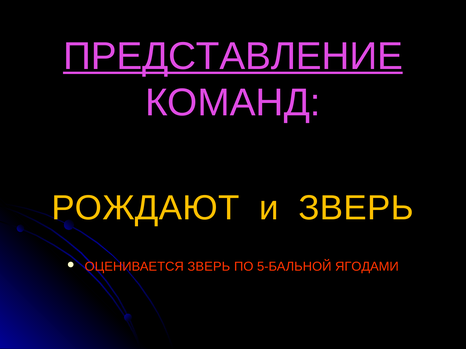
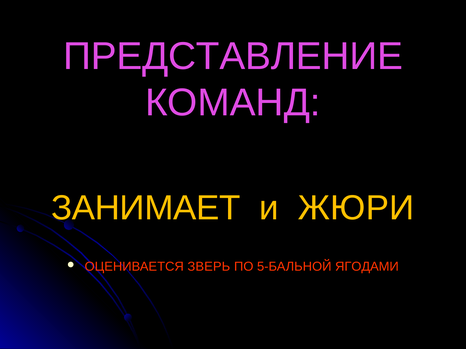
ПРЕДСТАВЛЕНИЕ underline: present -> none
РОЖДАЮТ: РОЖДАЮТ -> ЗАНИМАЕТ
и ЗВЕРЬ: ЗВЕРЬ -> ЖЮРИ
